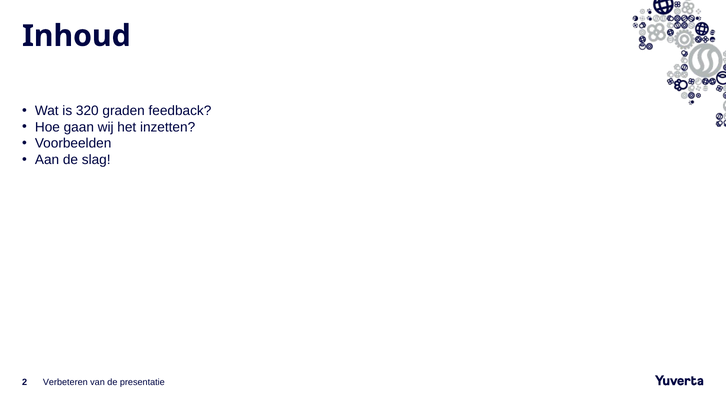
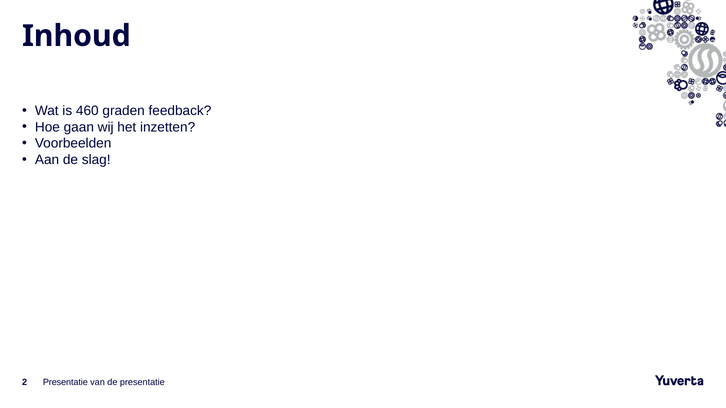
320: 320 -> 460
Verbeteren at (65, 383): Verbeteren -> Presentatie
